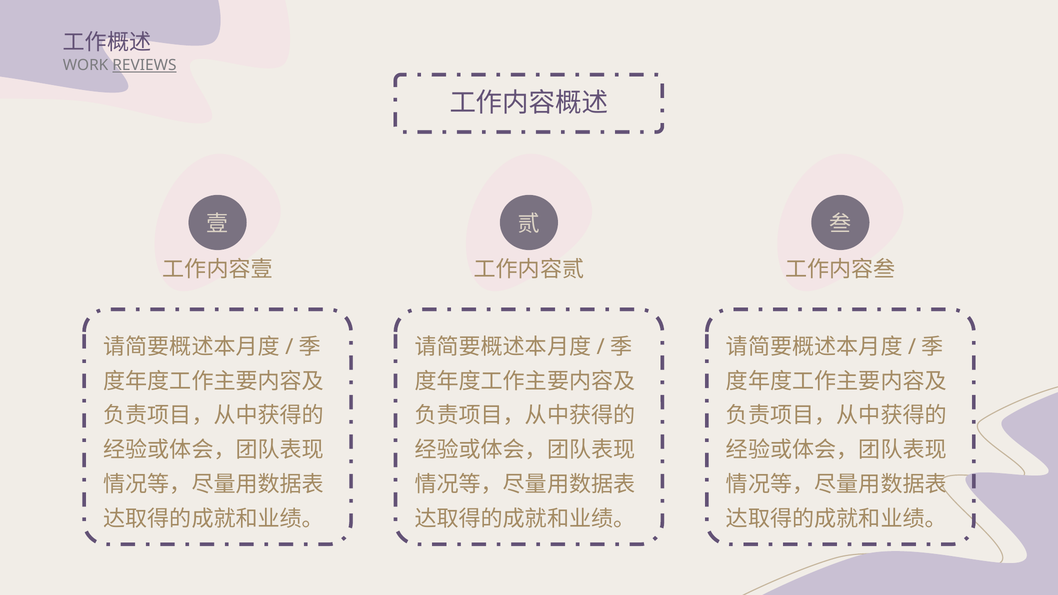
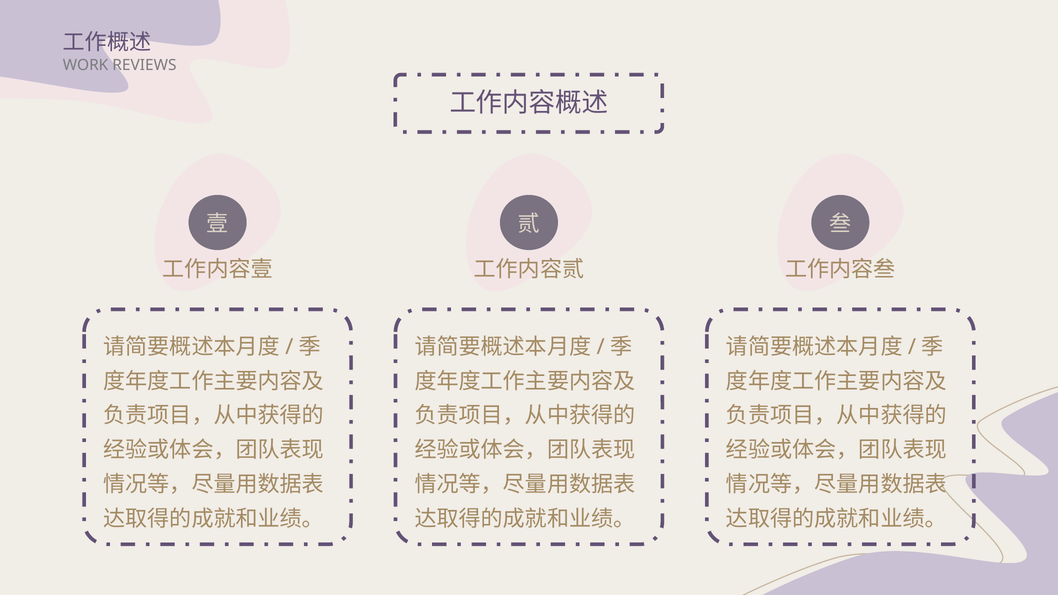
REVIEWS underline: present -> none
